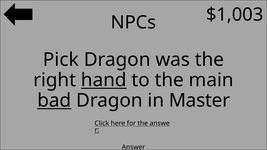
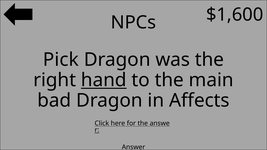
$1,003: $1,003 -> $1,600
bad underline: present -> none
Master: Master -> Affects
